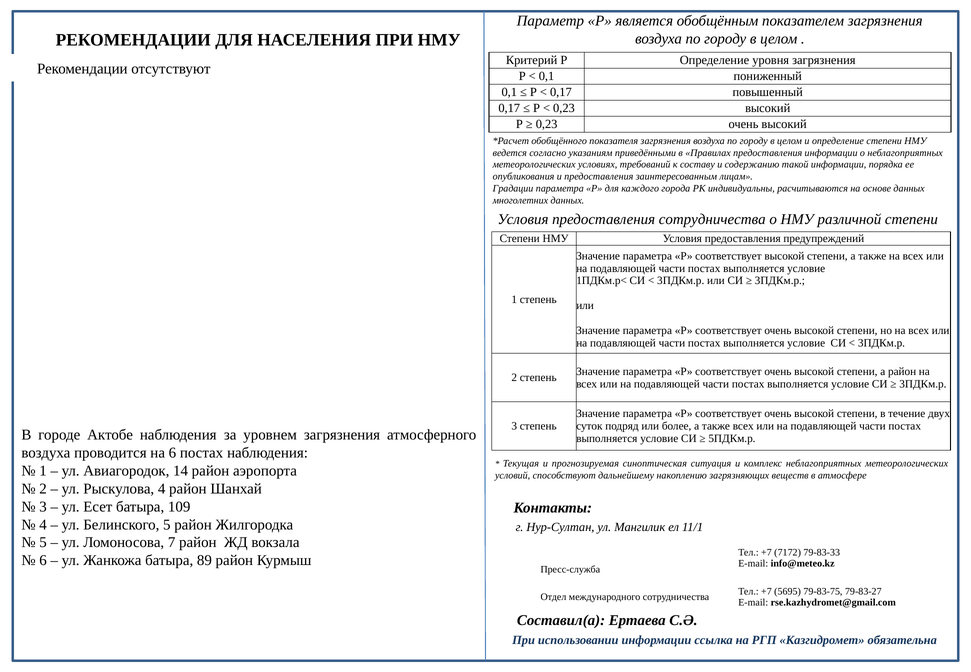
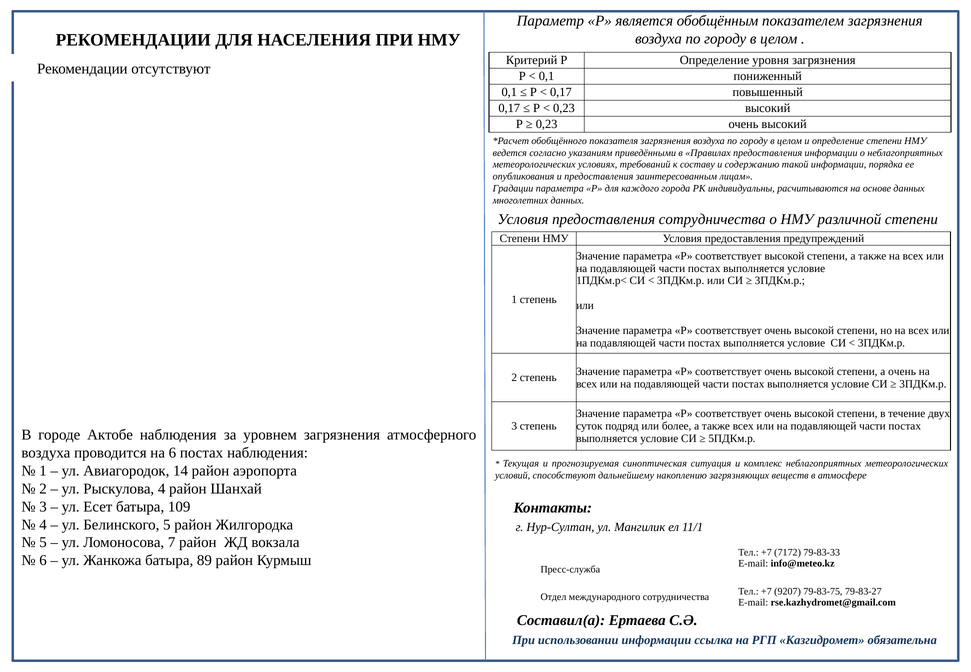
а район: район -> очень
5695: 5695 -> 9207
